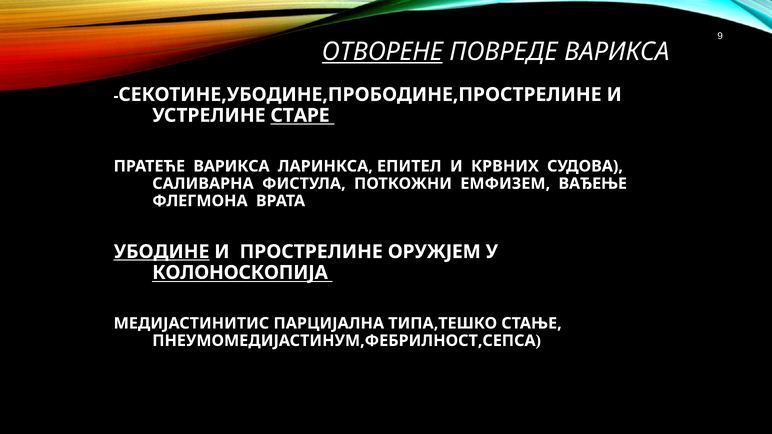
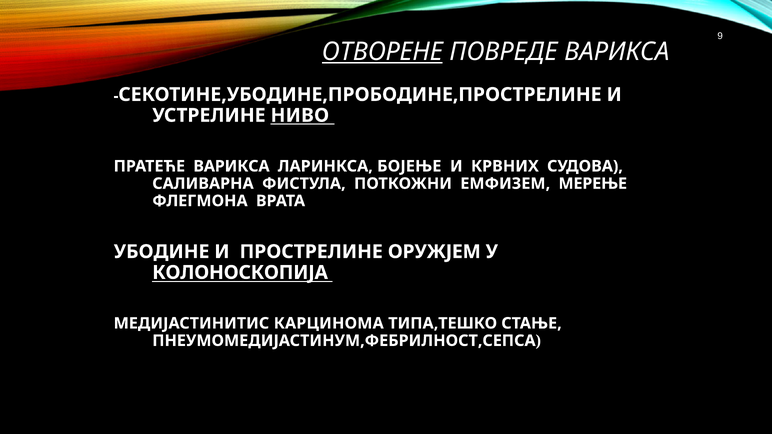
СТАРЕ: СТАРЕ -> НИВО
ЕПИТЕЛ: ЕПИТЕЛ -> БОЈЕЊЕ
ВАЂЕЊЕ: ВАЂЕЊЕ -> МЕРЕЊЕ
УБОДИНЕ underline: present -> none
ПАРЦИЈАЛНА: ПАРЦИЈАЛНА -> КАРЦИНОМА
